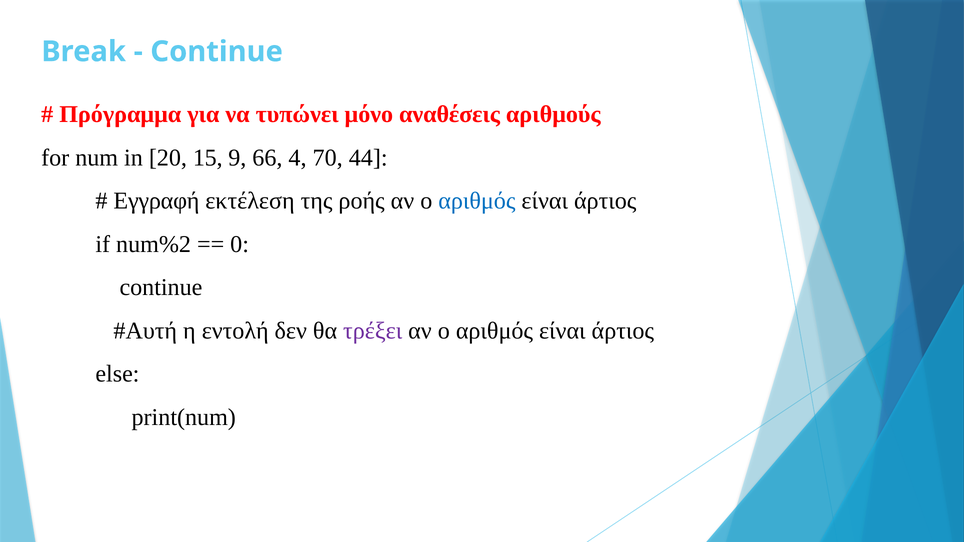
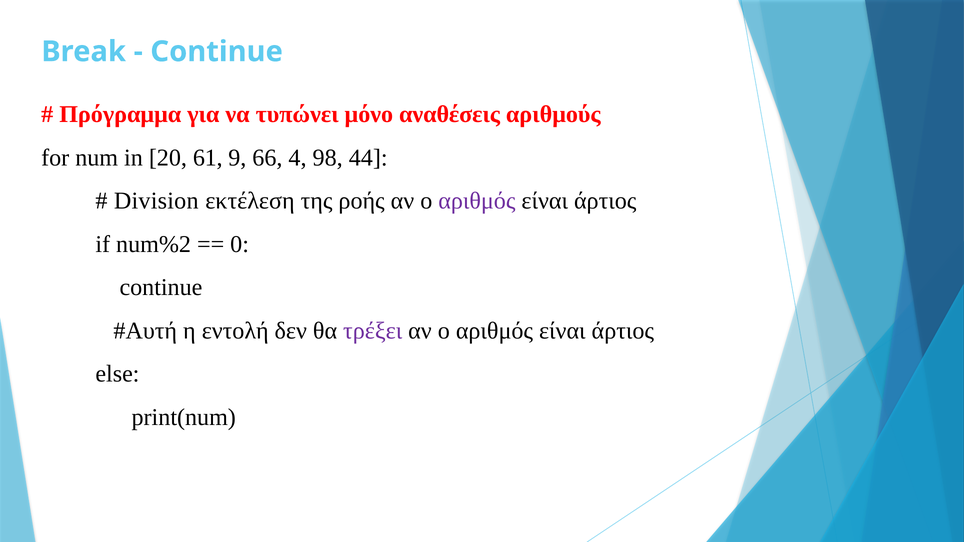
15: 15 -> 61
70: 70 -> 98
Εγγραφή: Εγγραφή -> Division
αριθμός at (477, 201) colour: blue -> purple
